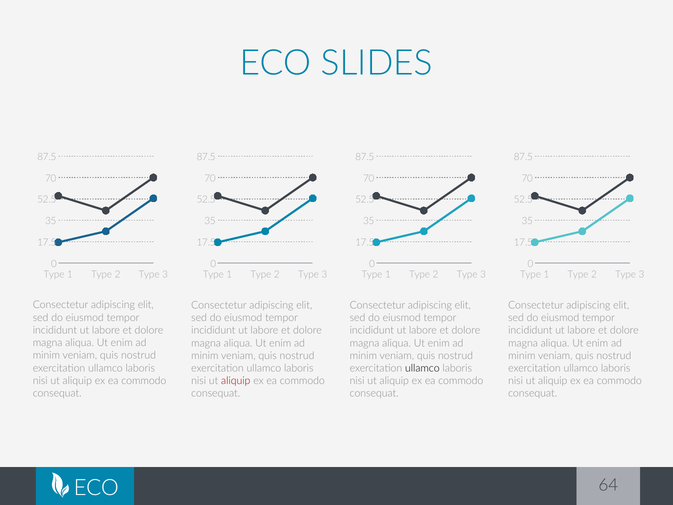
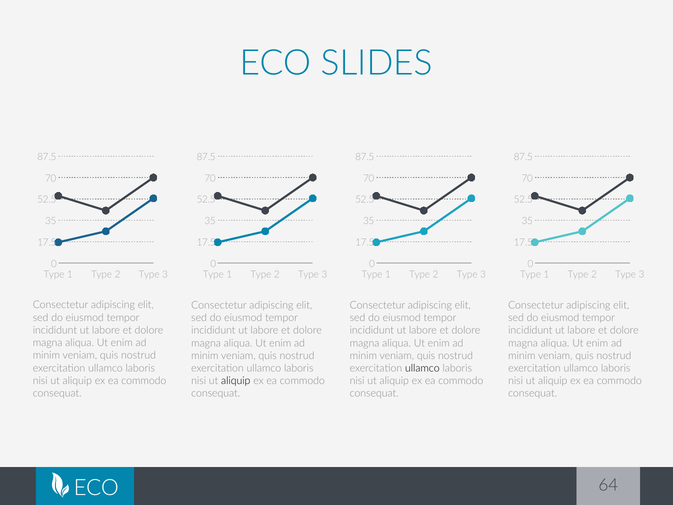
aliquip at (236, 381) colour: red -> black
